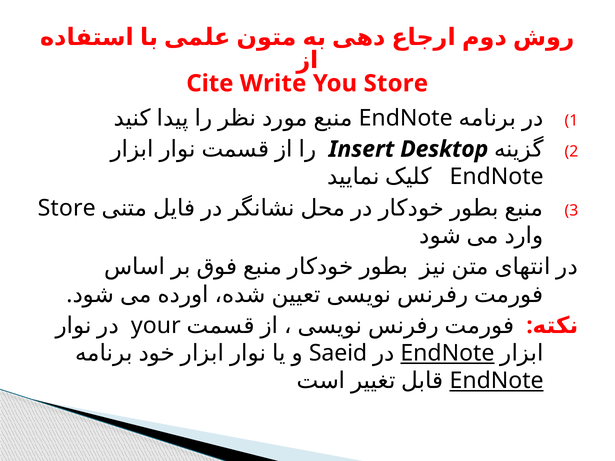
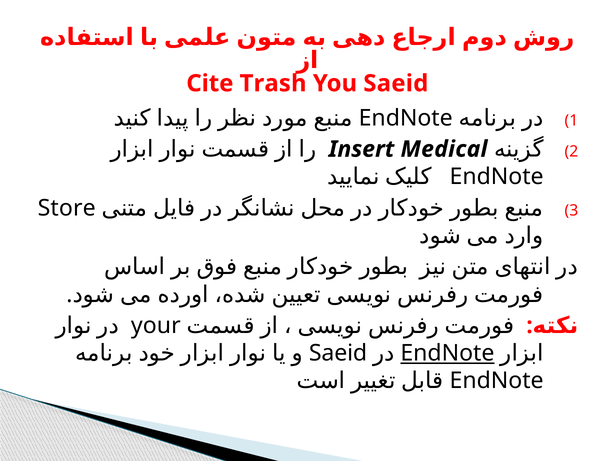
Write: Write -> Trash
You Store: Store -> Saeid
Desktop: Desktop -> Medical
EndNote at (497, 381) underline: present -> none
